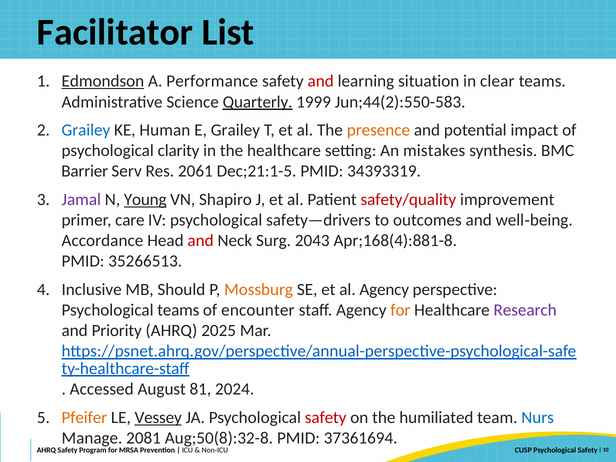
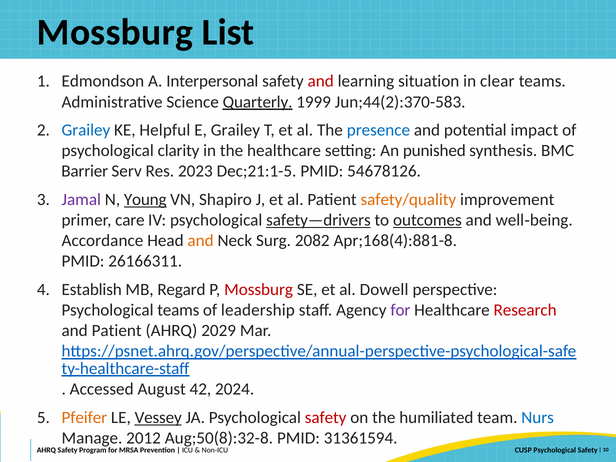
Facilitator at (115, 32): Facilitator -> Mossburg
Edmondson underline: present -> none
Performance: Performance -> Interpersonal
Jun;44(2):550-583: Jun;44(2):550-583 -> Jun;44(2):370-583
Human: Human -> Helpful
presence colour: orange -> blue
mistakes: mistakes -> punished
2061: 2061 -> 2023
34393319: 34393319 -> 54678126
safety/quality colour: red -> orange
safety—drivers underline: none -> present
outcomes underline: none -> present
and at (201, 241) colour: red -> orange
2043: 2043 -> 2082
35266513: 35266513 -> 26166311
Inclusive: Inclusive -> Establish
Should: Should -> Regard
Mossburg at (259, 290) colour: orange -> red
al Agency: Agency -> Dowell
encounter: encounter -> leadership
for at (400, 310) colour: orange -> purple
Research colour: purple -> red
and Priority: Priority -> Patient
2025: 2025 -> 2029
81: 81 -> 42
2081: 2081 -> 2012
37361694: 37361694 -> 31361594
